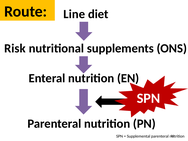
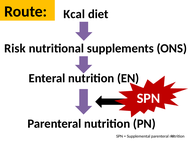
Line: Line -> Kcal
